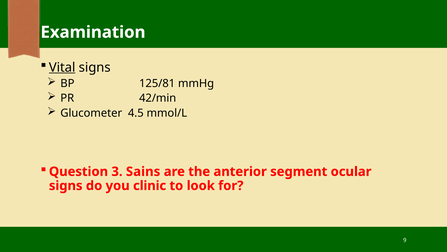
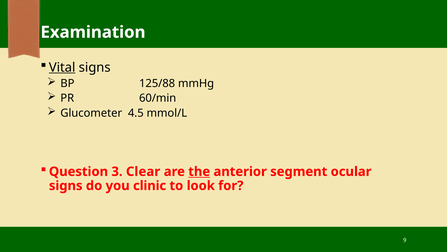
125/81: 125/81 -> 125/88
42/min: 42/min -> 60/min
Sains: Sains -> Clear
the underline: none -> present
